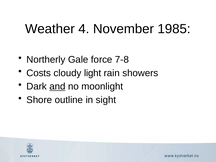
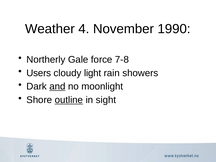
1985: 1985 -> 1990
Costs: Costs -> Users
outline underline: none -> present
